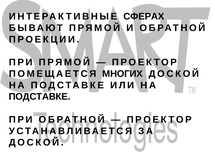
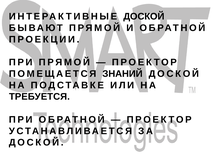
ИНТЕРАКТИВНЫЕ СФЕРАХ: СФЕРАХ -> ДОСКОЙ
МНОГИХ: МНОГИХ -> ЗНАНИЙ
ПОДСТАВКЕ at (40, 97): ПОДСТАВКЕ -> ТРЕБУЕТСЯ
